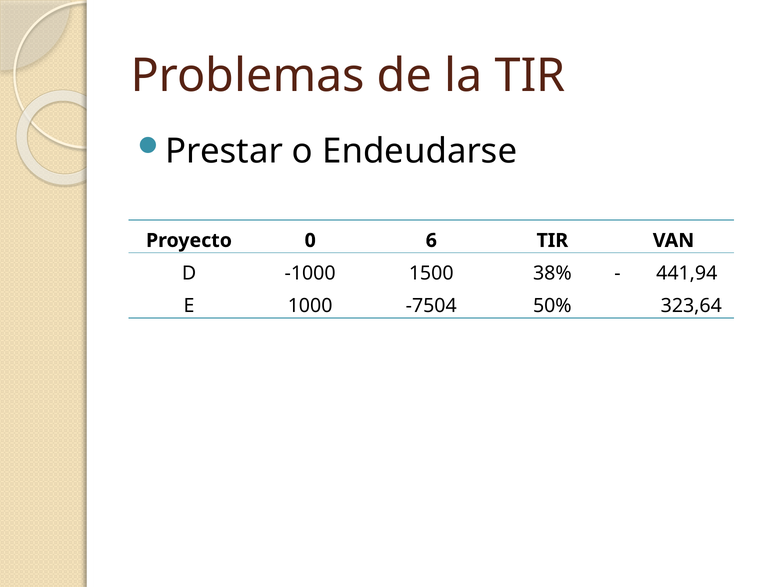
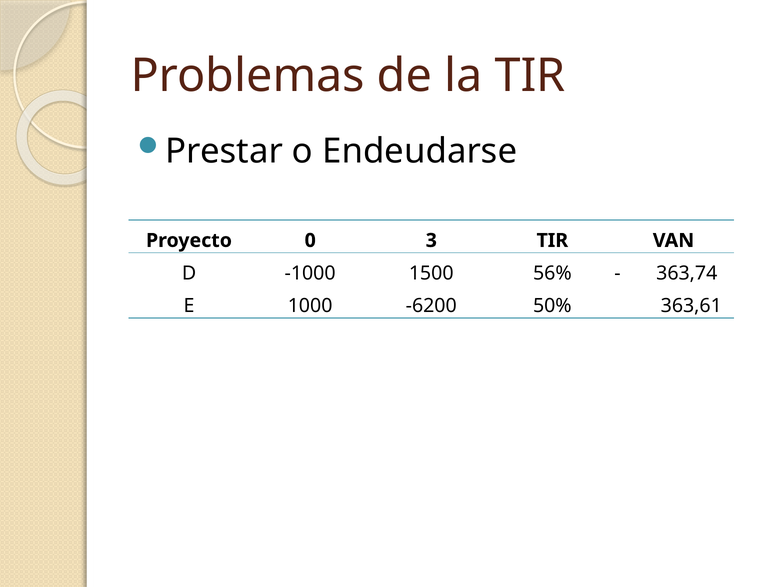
6: 6 -> 3
38%: 38% -> 56%
441,94: 441,94 -> 363,74
-7504: -7504 -> -6200
323,64: 323,64 -> 363,61
